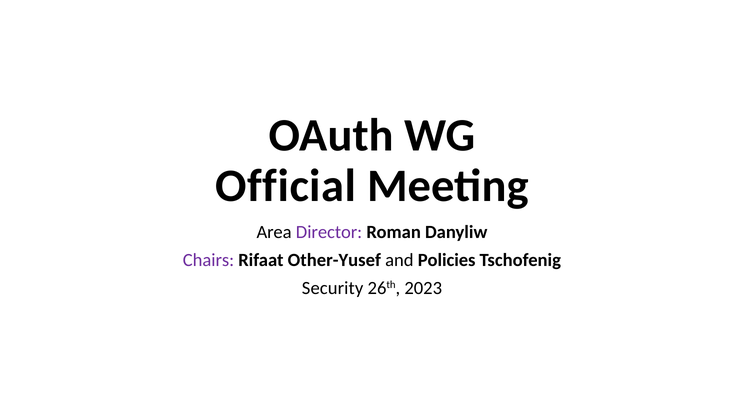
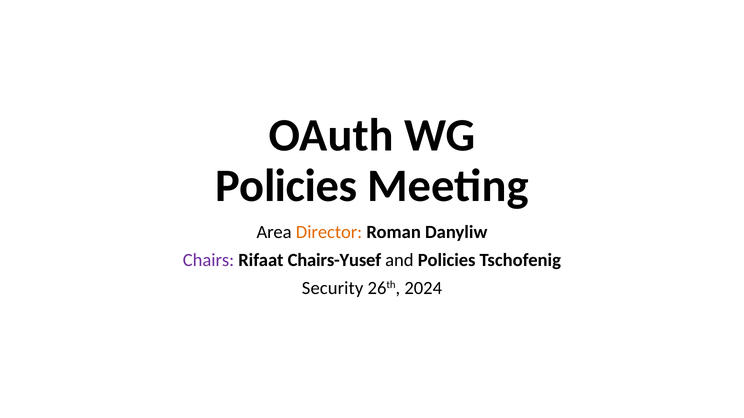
Official at (286, 186): Official -> Policies
Director colour: purple -> orange
Other-Yusef: Other-Yusef -> Chairs-Yusef
2023: 2023 -> 2024
